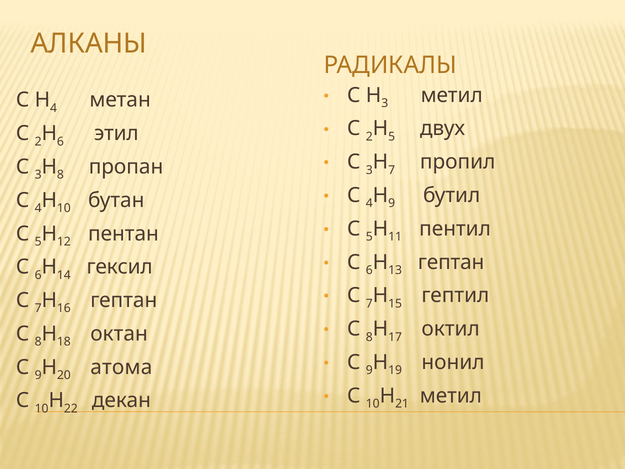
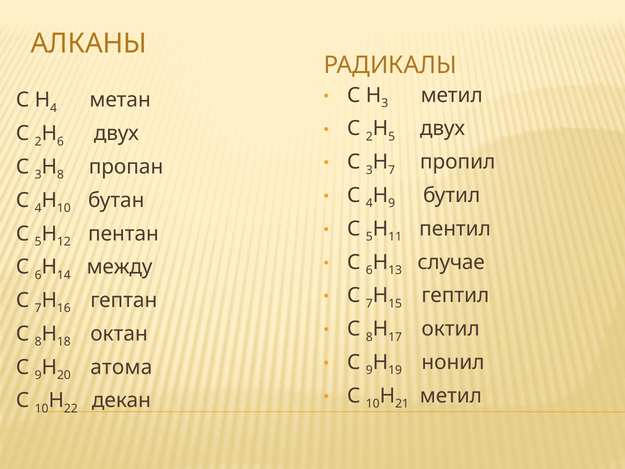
этил at (116, 133): этил -> двух
гептан at (451, 262): гептан -> случае
гексил: гексил -> между
